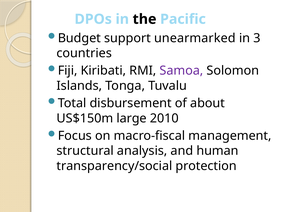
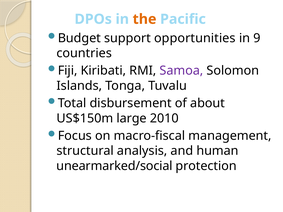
the colour: black -> orange
unearmarked: unearmarked -> opportunities
3: 3 -> 9
transparency/social: transparency/social -> unearmarked/social
